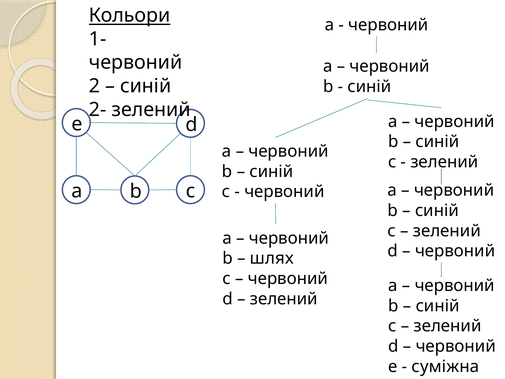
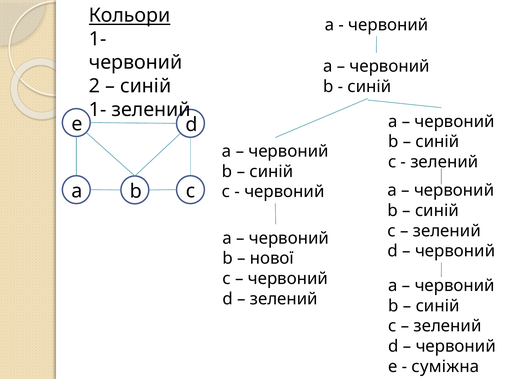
2- at (98, 110): 2- -> 1-
шлях: шлях -> нової
